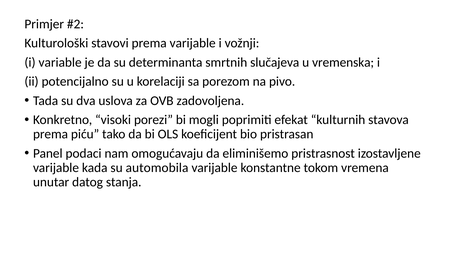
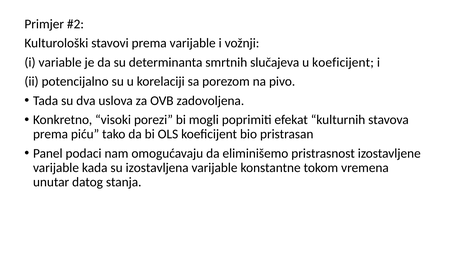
u vremenska: vremenska -> koeficijent
automobila: automobila -> izostavljena
